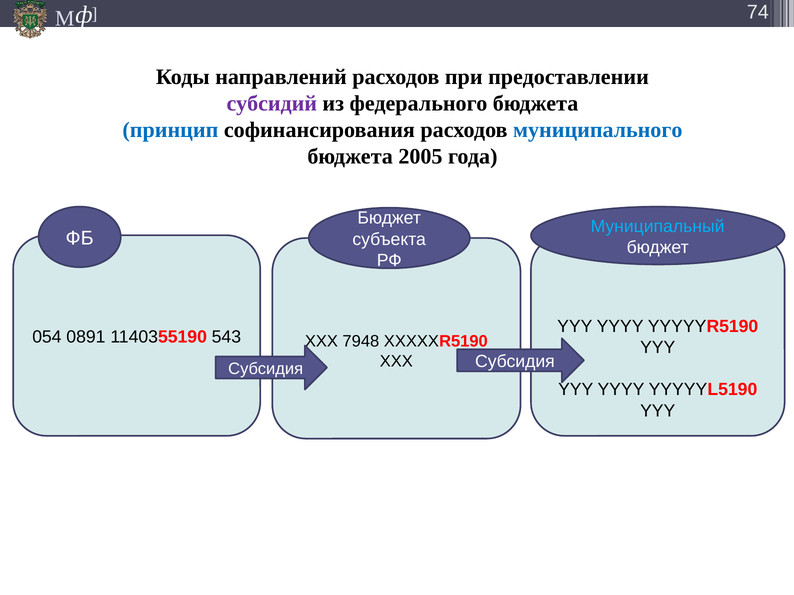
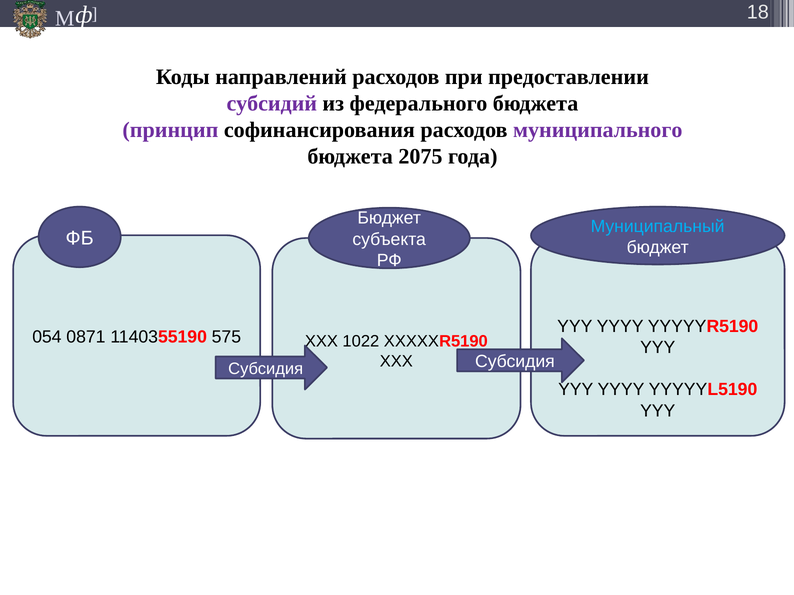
74: 74 -> 18
принцип colour: blue -> purple
муниципального colour: blue -> purple
2005: 2005 -> 2075
0891: 0891 -> 0871
543: 543 -> 575
7948: 7948 -> 1022
